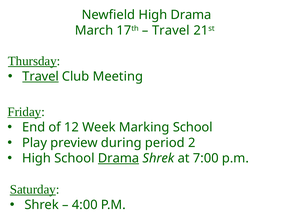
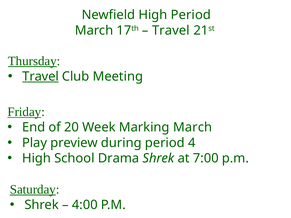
High Drama: Drama -> Period
12: 12 -> 20
Marking School: School -> March
2: 2 -> 4
Drama at (119, 159) underline: present -> none
